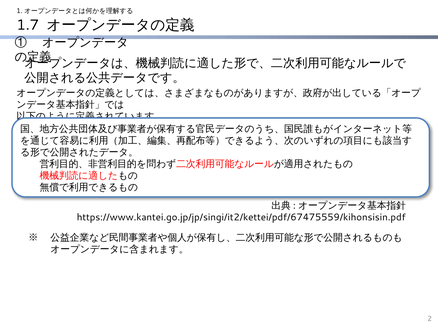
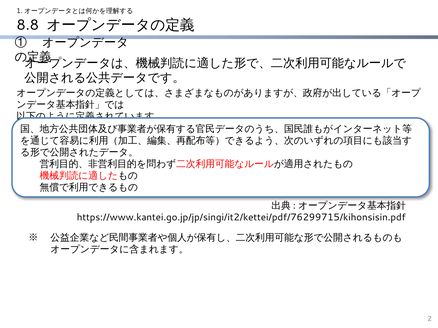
1.7: 1.7 -> 8.8
https://www.kantei.go.jp/jp/singi/it2/kettei/pdf/67475559/kihonsisin.pdf: https://www.kantei.go.jp/jp/singi/it2/kettei/pdf/67475559/kihonsisin.pdf -> https://www.kantei.go.jp/jp/singi/it2/kettei/pdf/76299715/kihonsisin.pdf
